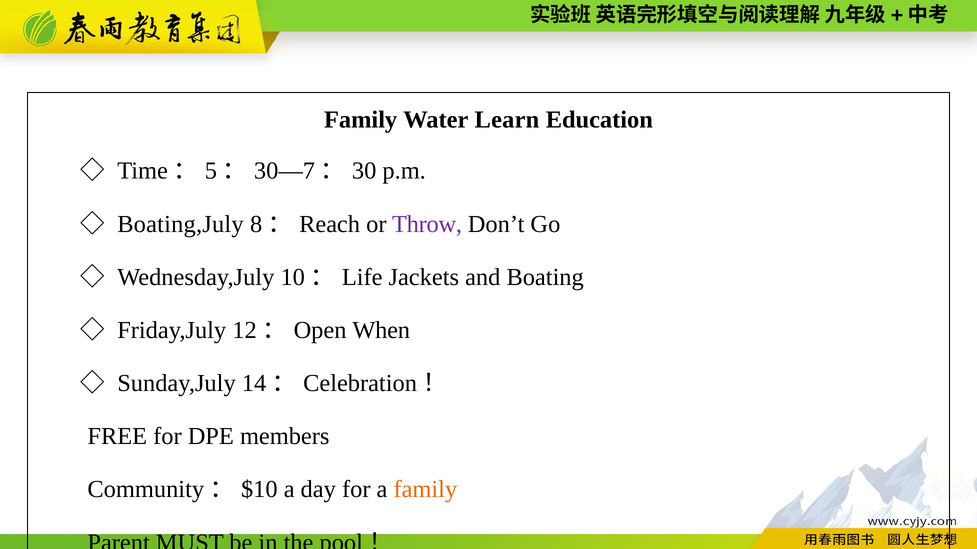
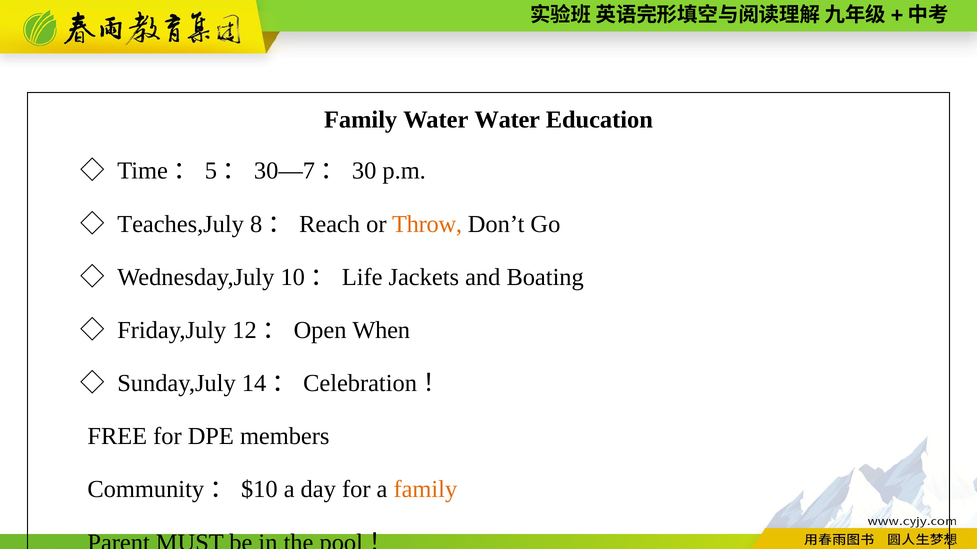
Water Learn: Learn -> Water
Boating,July: Boating,July -> Teaches,July
Throw colour: purple -> orange
